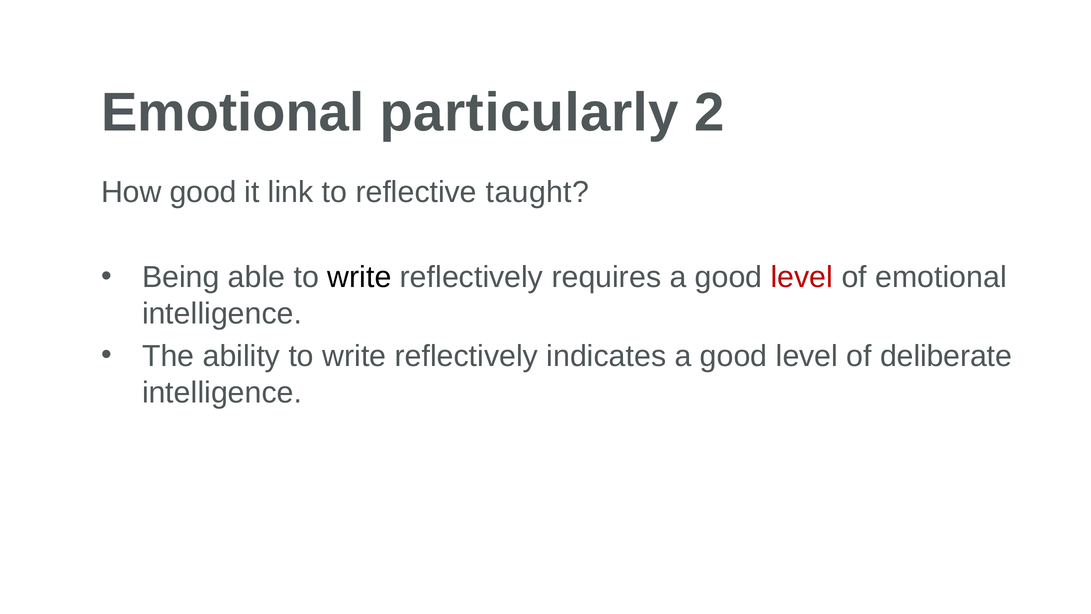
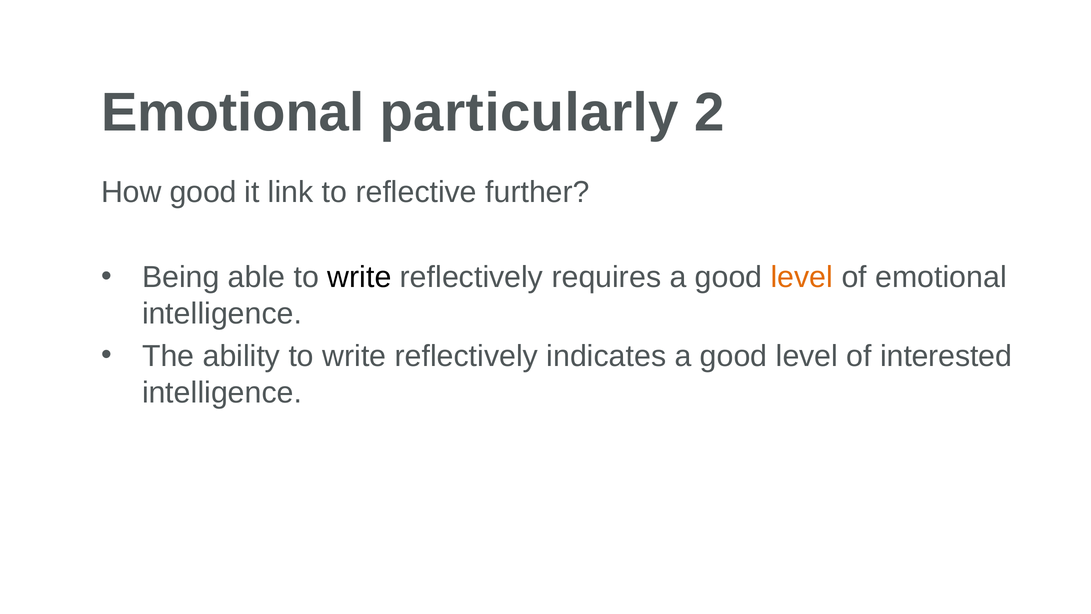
taught: taught -> further
level at (802, 277) colour: red -> orange
deliberate: deliberate -> interested
